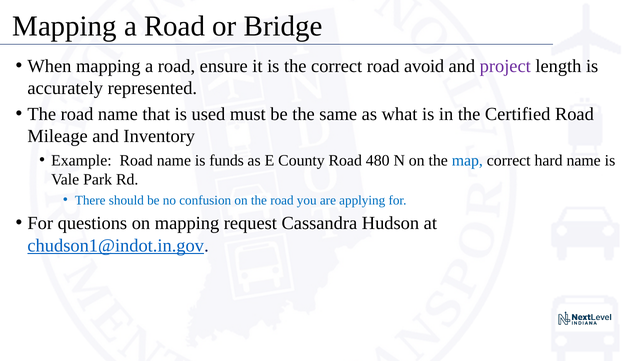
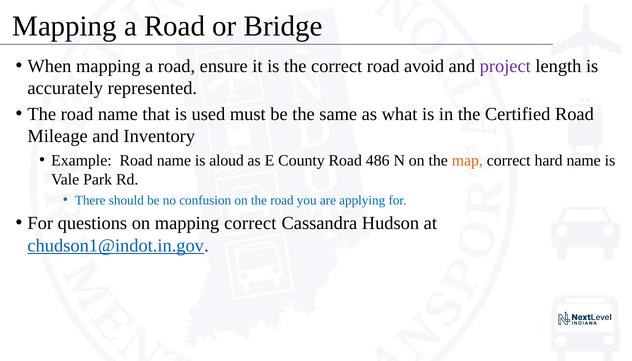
funds: funds -> aloud
480: 480 -> 486
map colour: blue -> orange
mapping request: request -> correct
